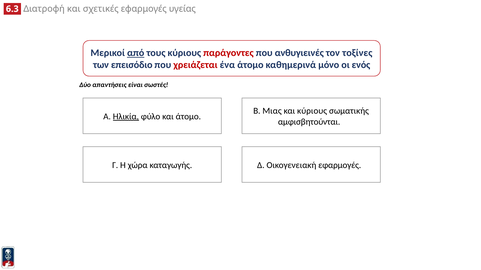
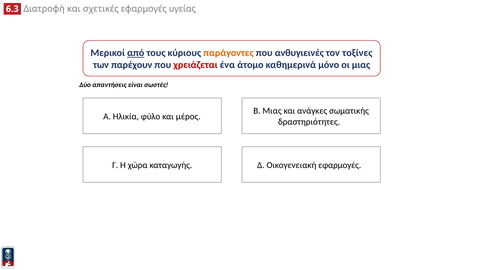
παράγοντες colour: red -> orange
επεισόδιο: επεισόδιο -> παρέχουν
οι ενός: ενός -> μιας
και κύριους: κύριους -> ανάγκες
Ηλικία underline: present -> none
και άτομο: άτομο -> μέρος
αμφισβητούνται: αμφισβητούνται -> δραστηριότητες
